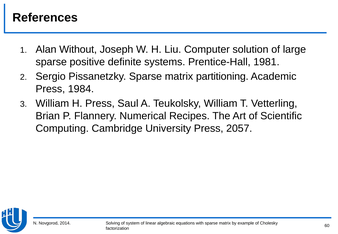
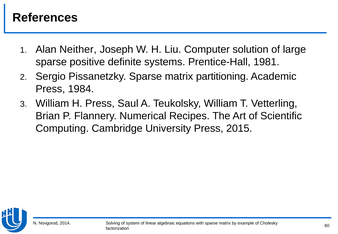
Without: Without -> Neither
2057: 2057 -> 2015
